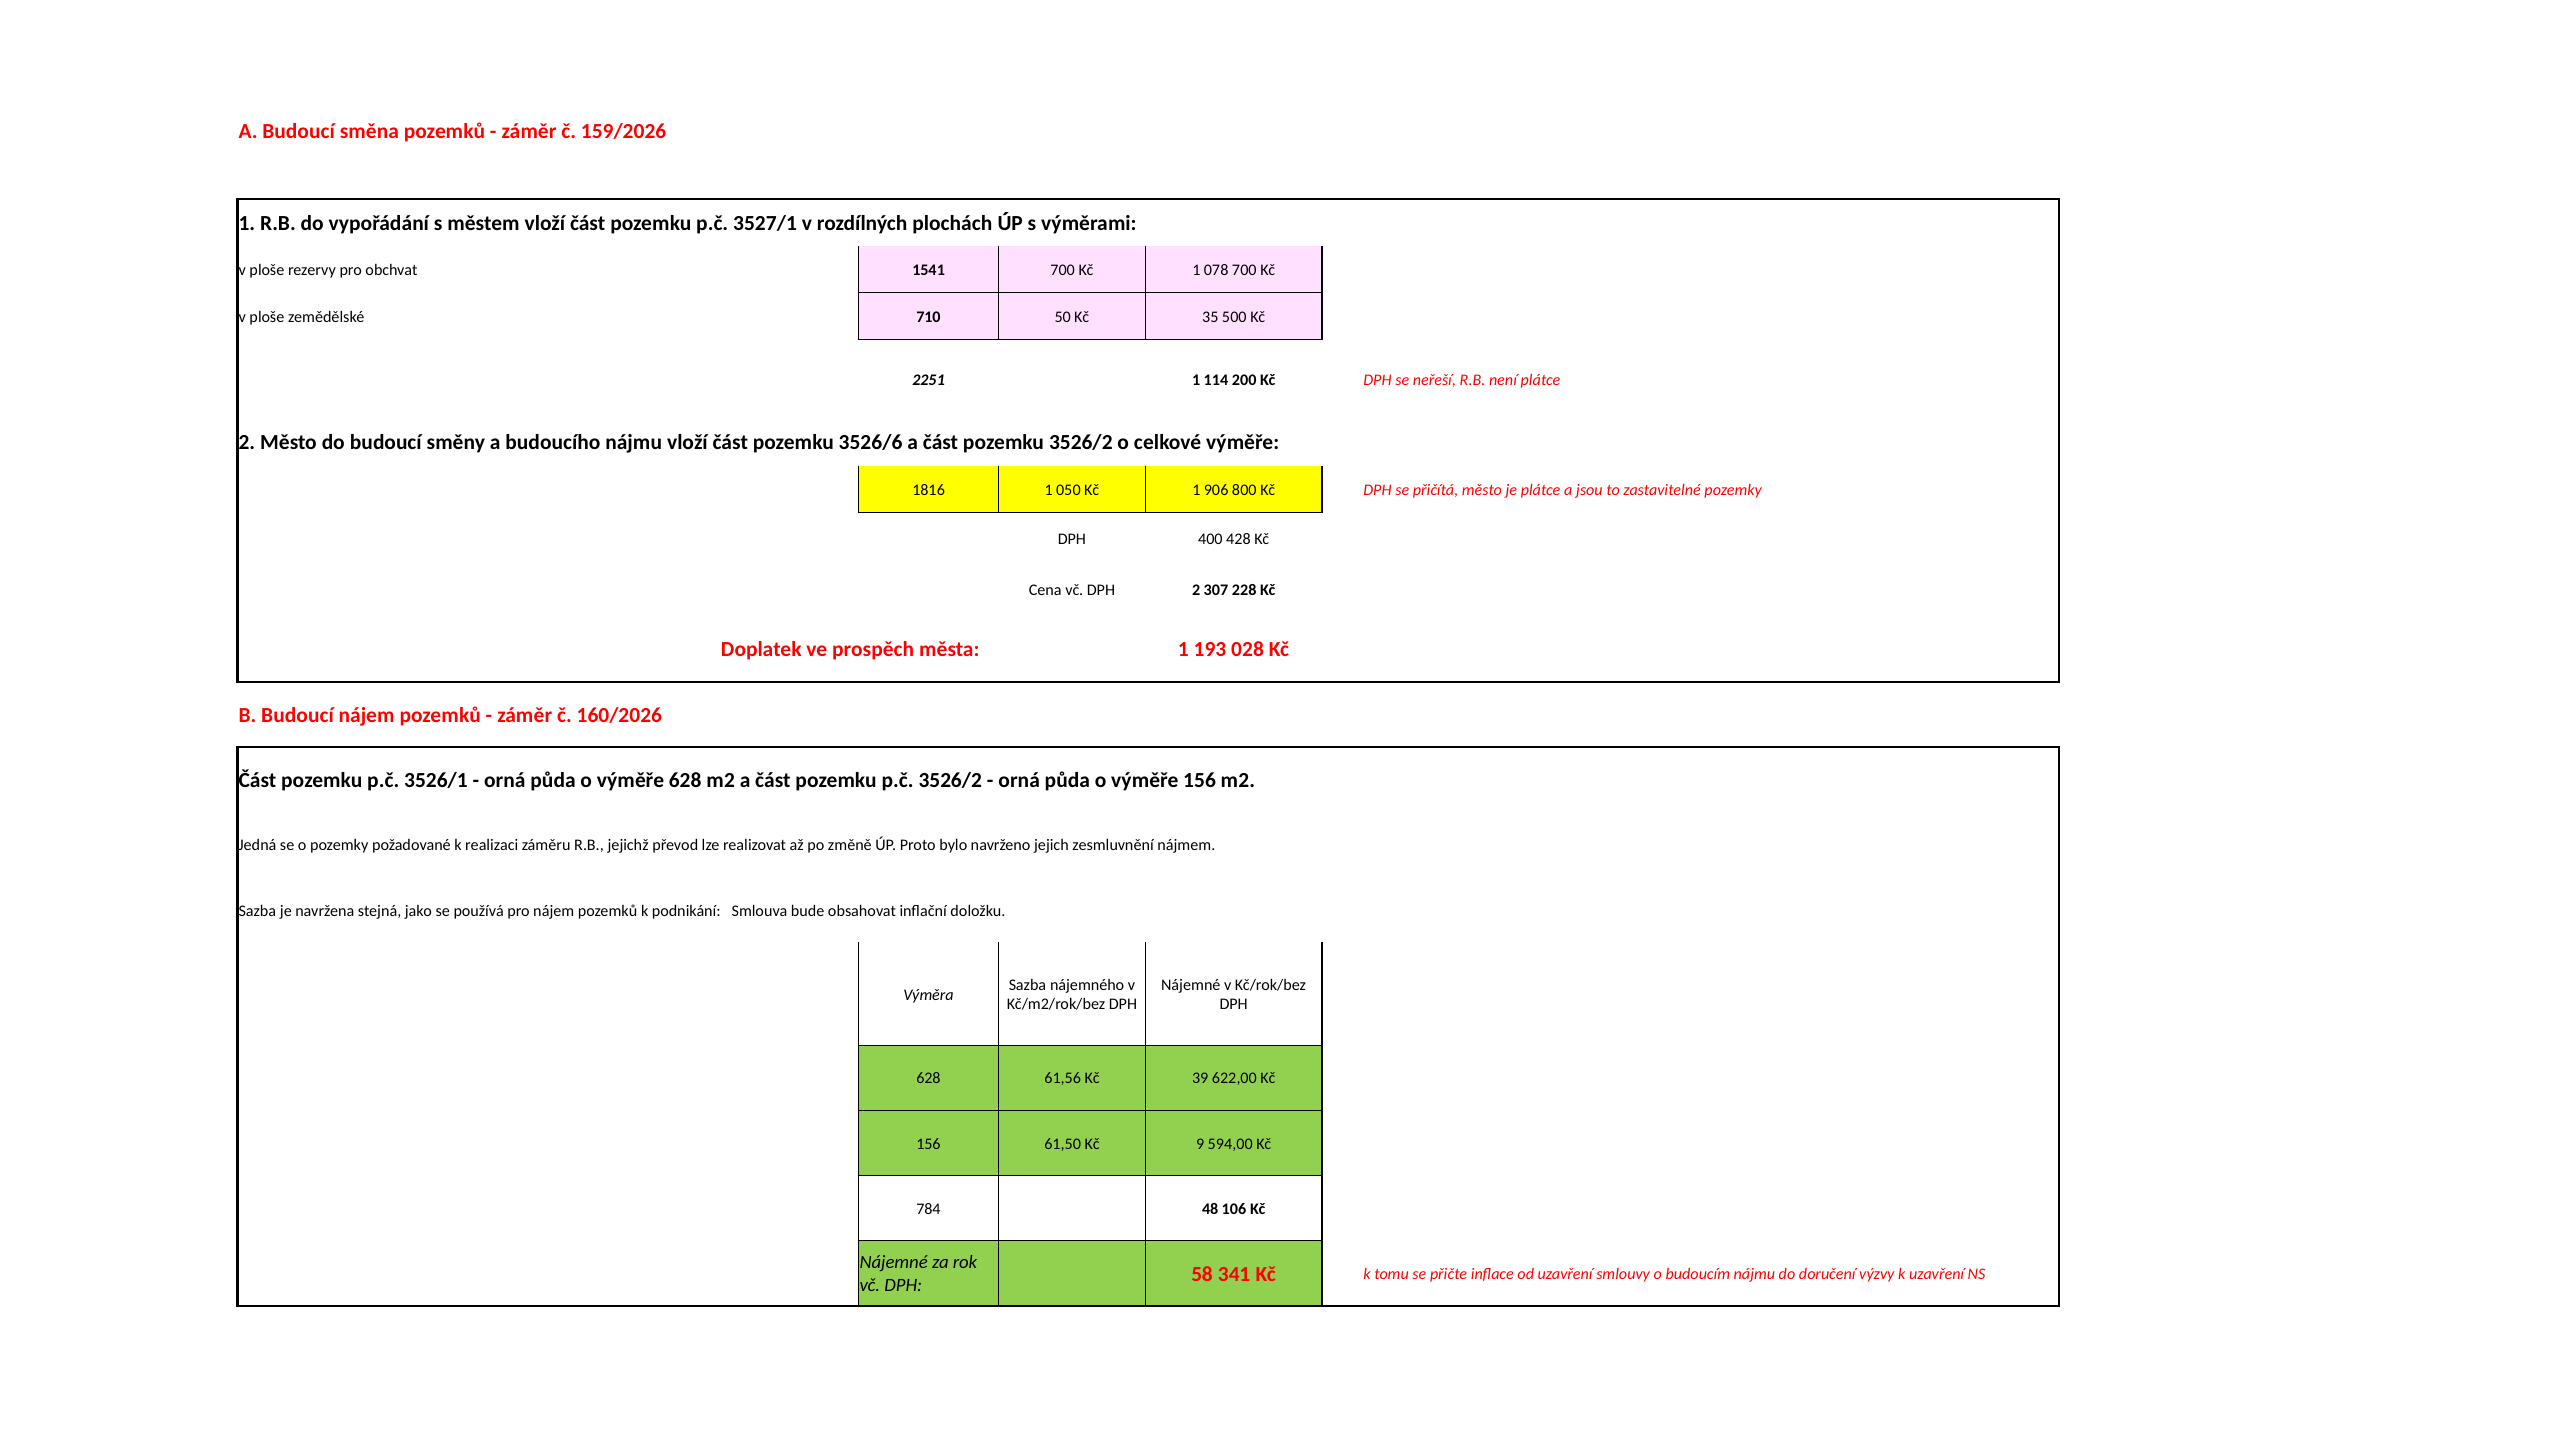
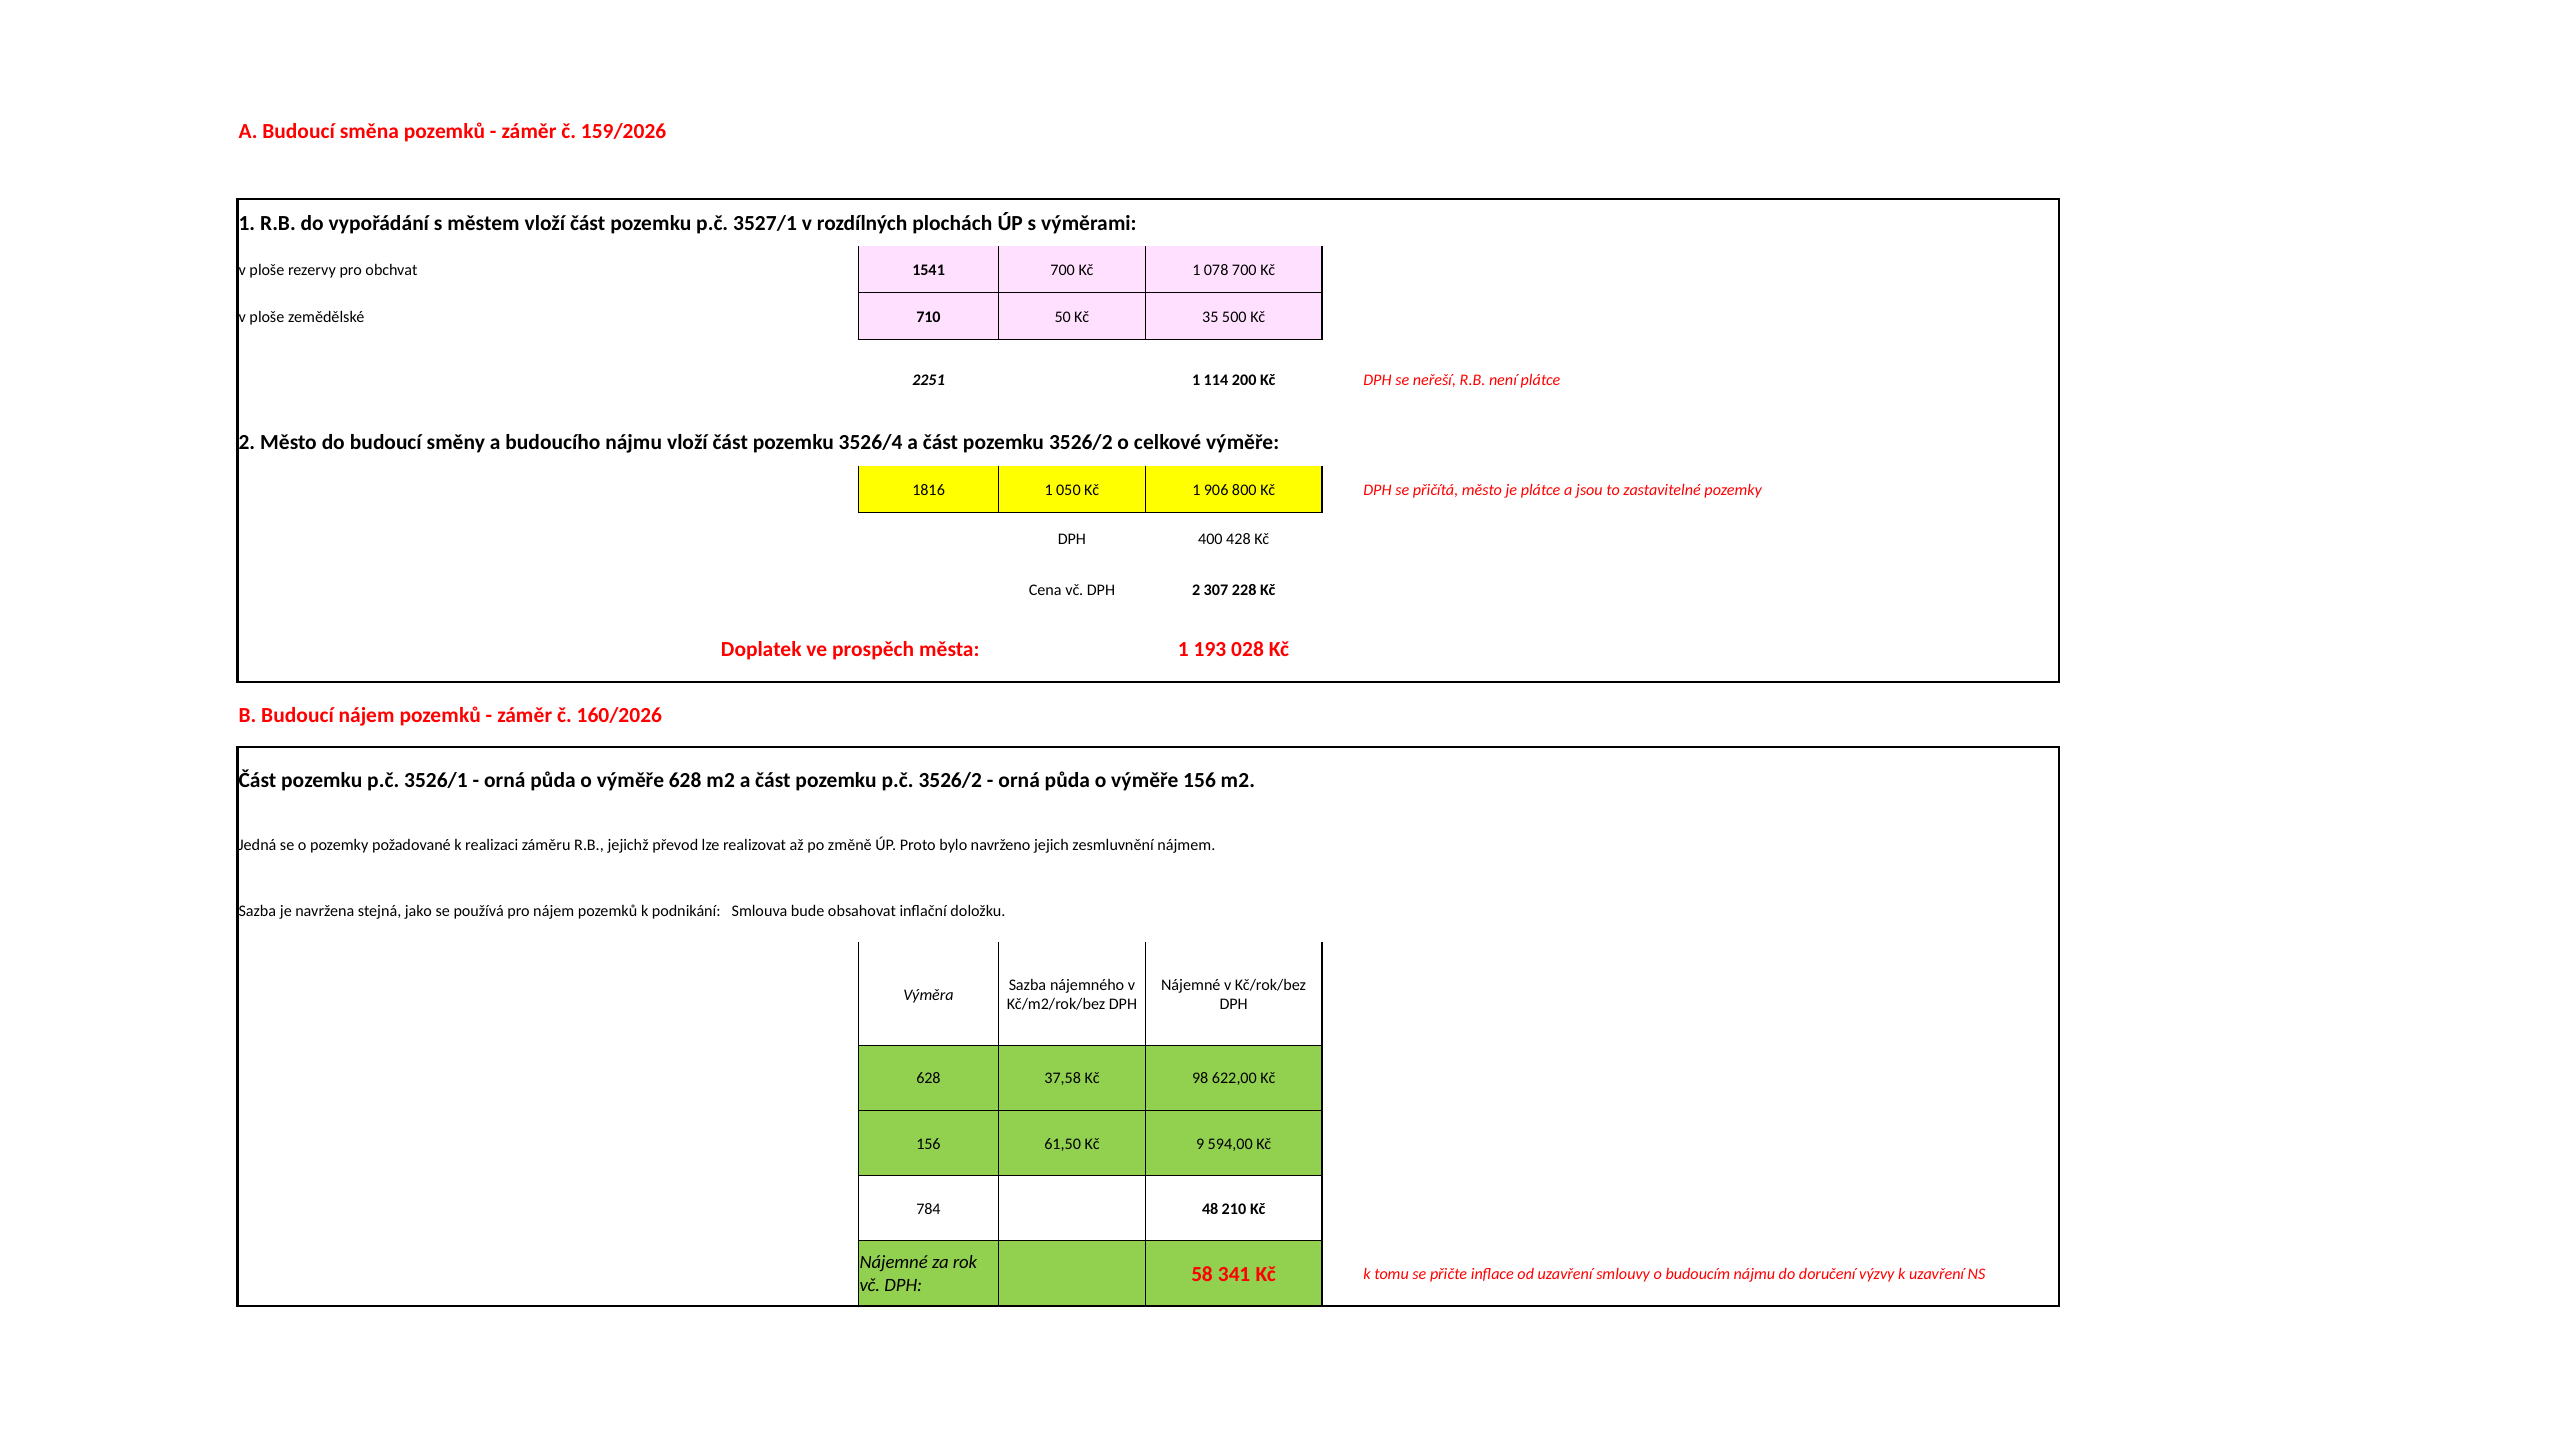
3526/6: 3526/6 -> 3526/4
61,56: 61,56 -> 37,58
39: 39 -> 98
106: 106 -> 210
